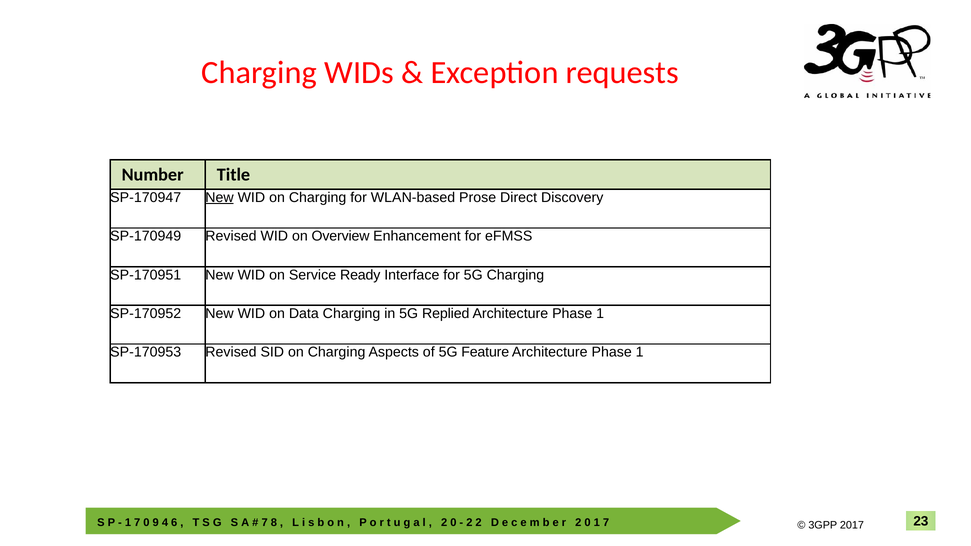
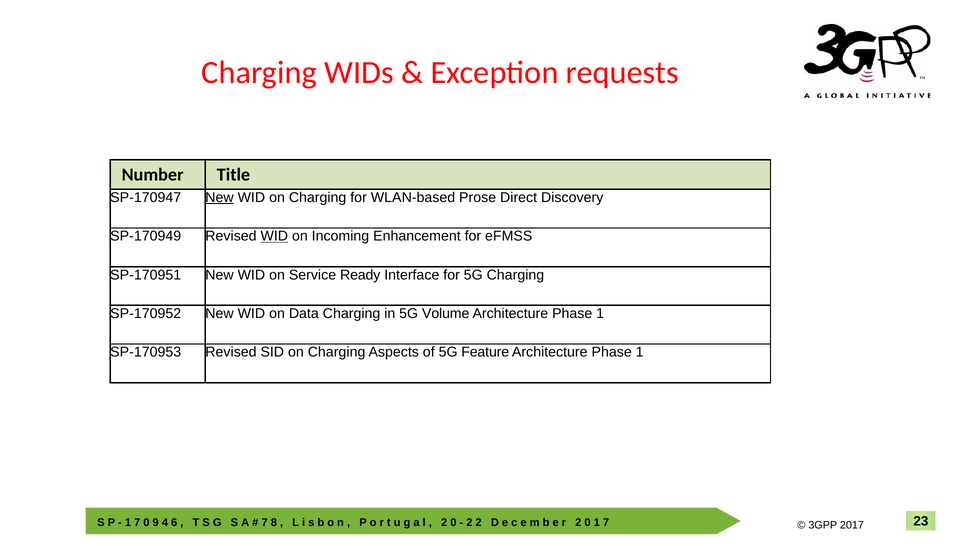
WID at (274, 236) underline: none -> present
Overview: Overview -> Incoming
Replied: Replied -> Volume
